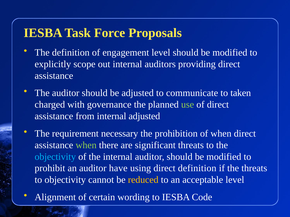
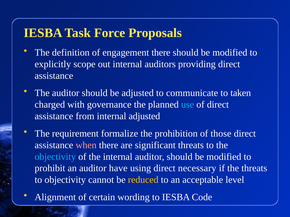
engagement level: level -> there
use colour: light green -> light blue
necessary: necessary -> formalize
of when: when -> those
when at (86, 145) colour: light green -> pink
direct definition: definition -> necessary
